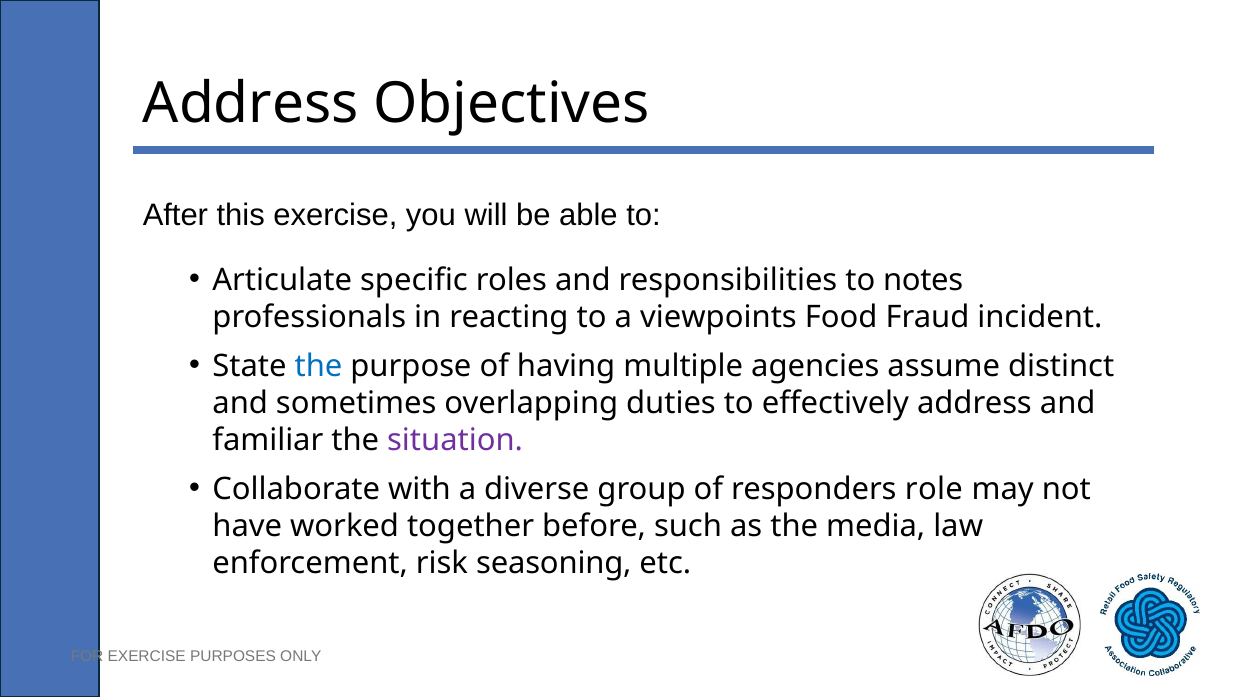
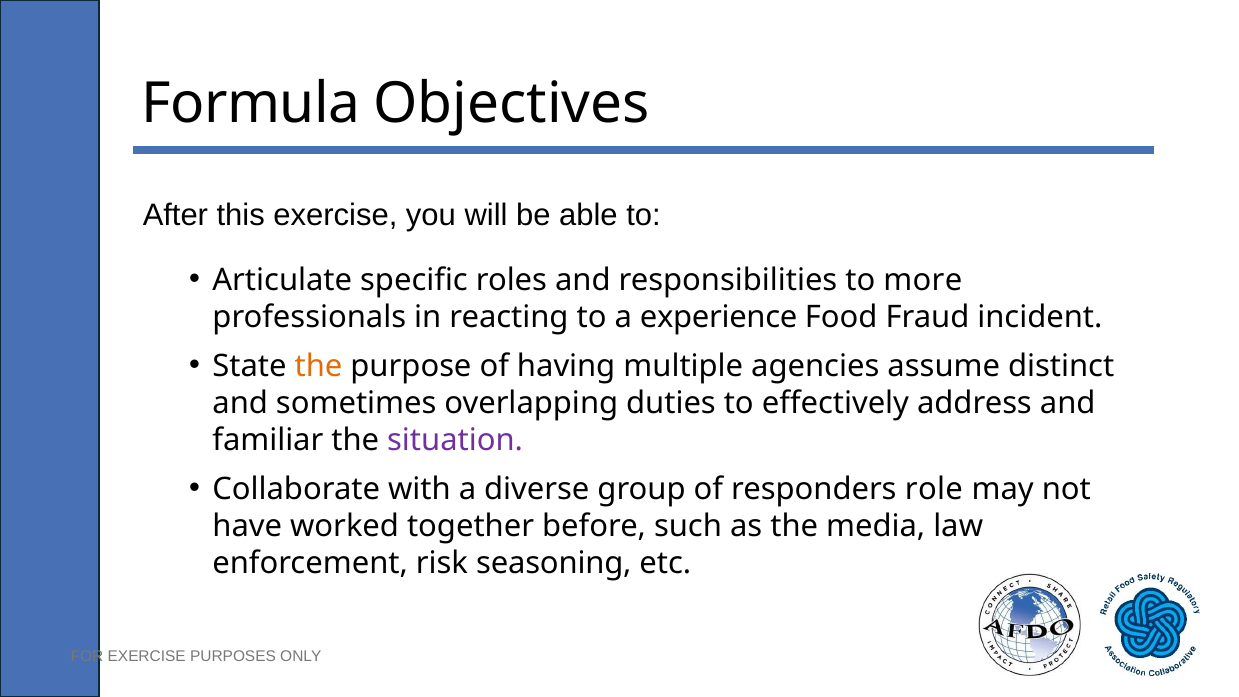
Address at (251, 104): Address -> Formula
notes: notes -> more
viewpoints: viewpoints -> experience
the at (319, 366) colour: blue -> orange
